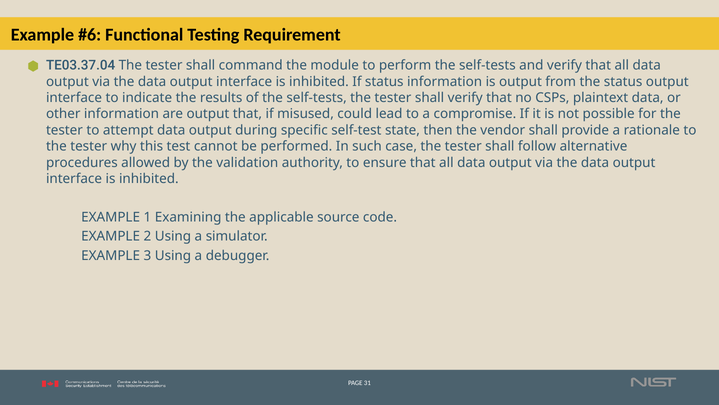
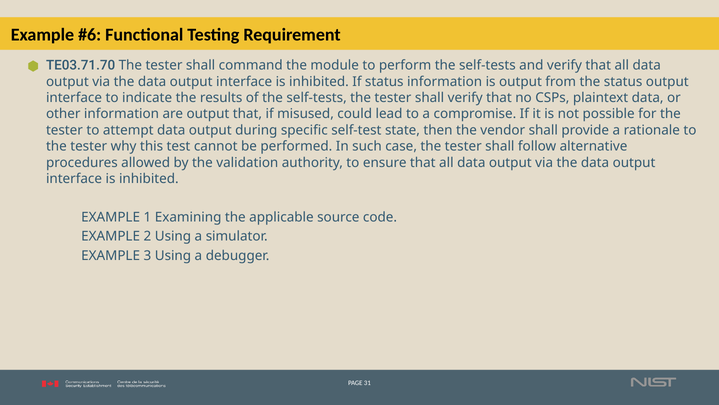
TE03.37.04: TE03.37.04 -> TE03.71.70
